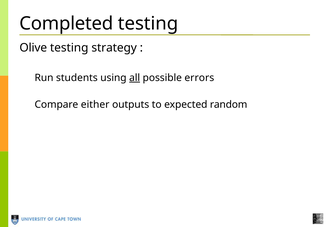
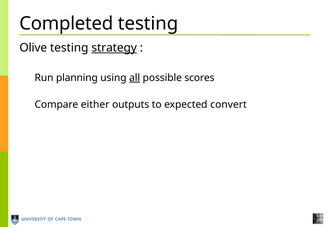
strategy underline: none -> present
students: students -> planning
errors: errors -> scores
random: random -> convert
